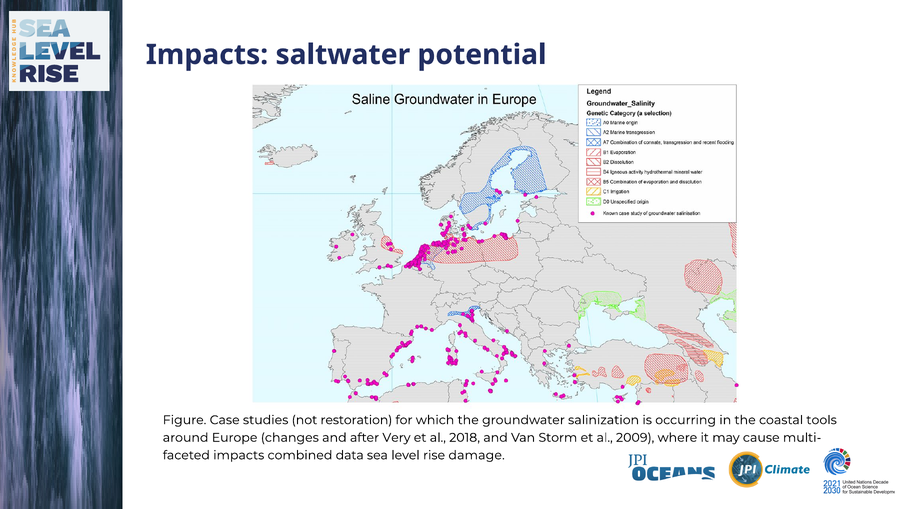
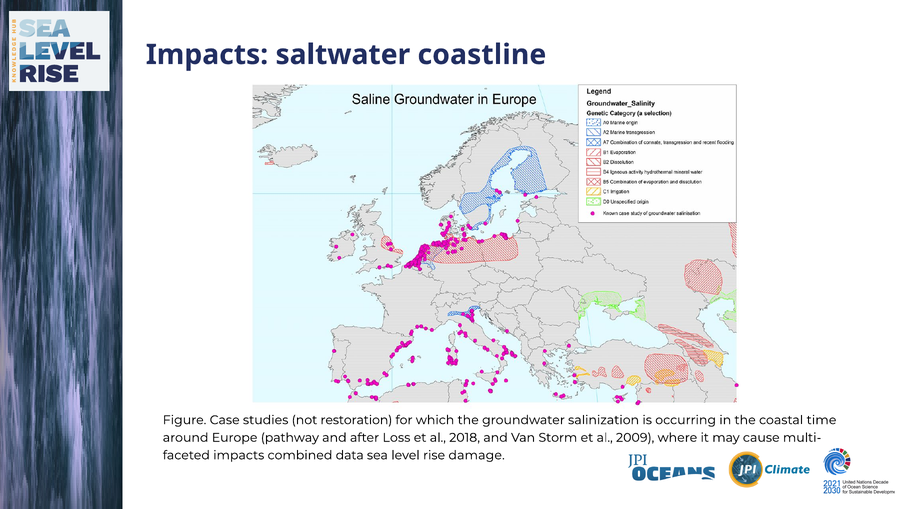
potential: potential -> coastline
tools: tools -> time
changes: changes -> pathway
Very: Very -> Loss
